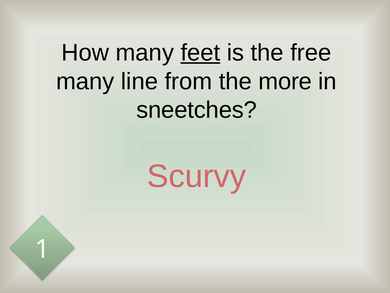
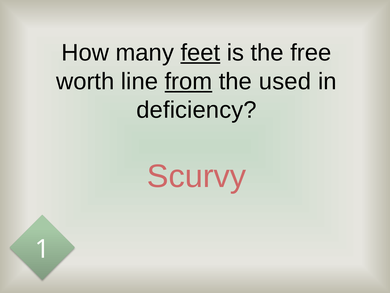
many at (85, 81): many -> worth
from underline: none -> present
more: more -> used
sneetches: sneetches -> deficiency
